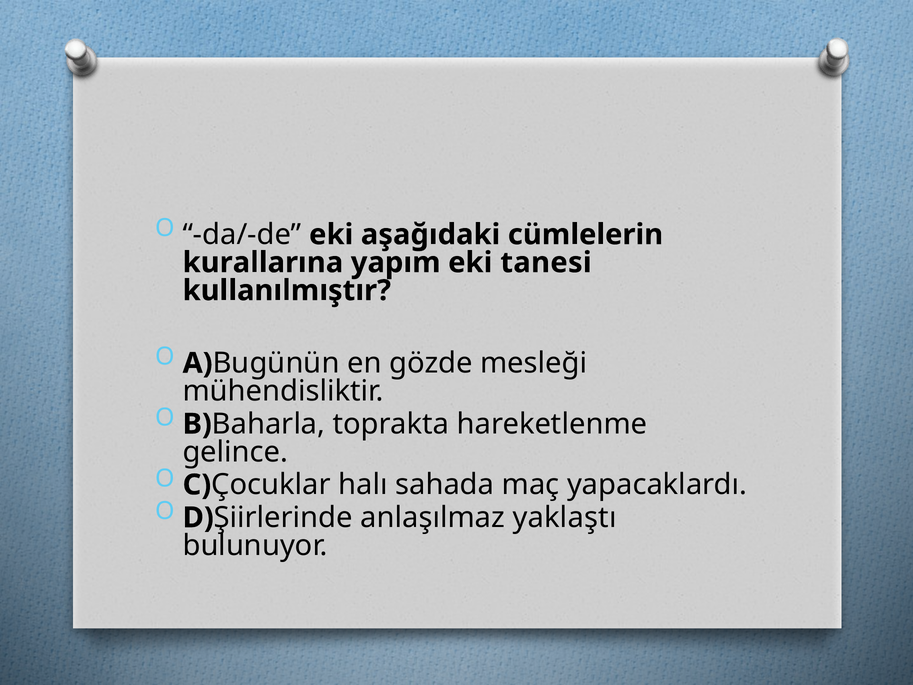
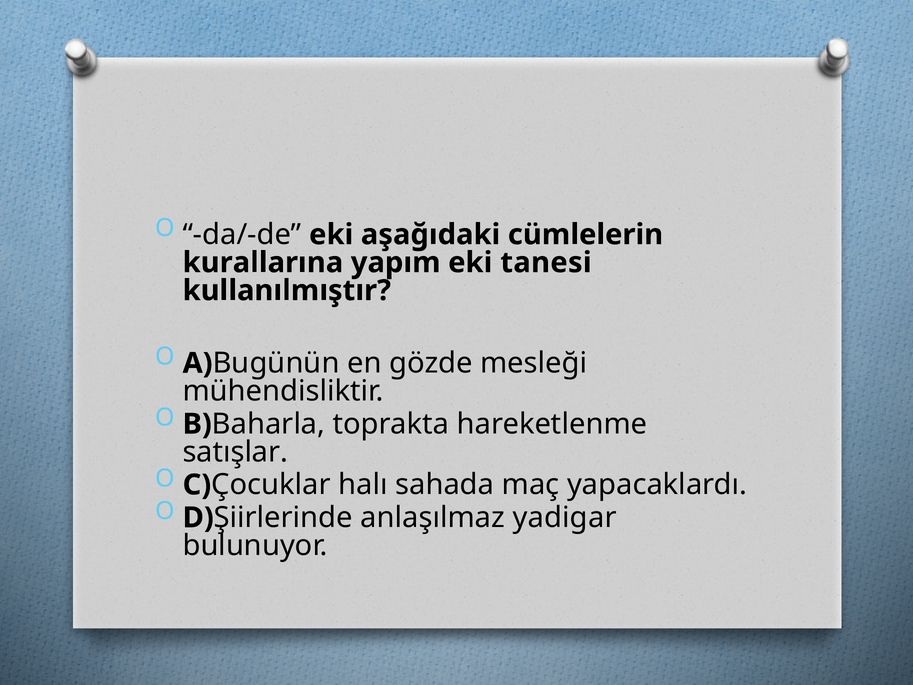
gelince: gelince -> satışlar
yaklaştı: yaklaştı -> yadigar
